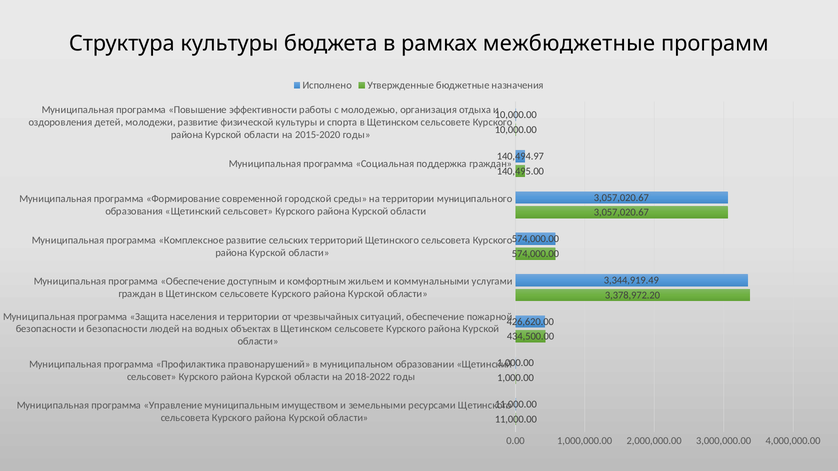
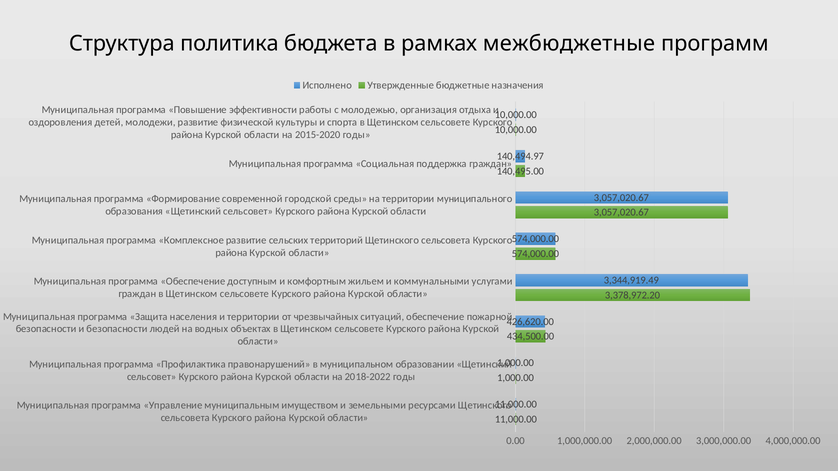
Структура культуры: культуры -> политика
